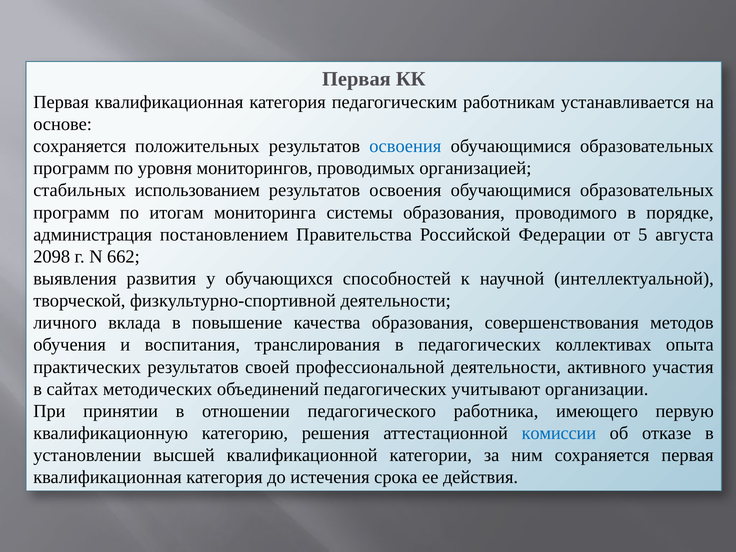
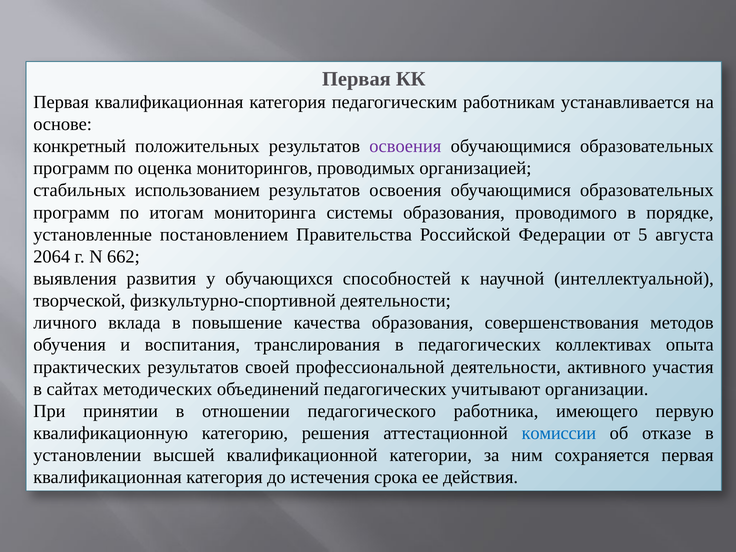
сохраняется at (80, 146): сохраняется -> конкретный
освоения at (405, 146) colour: blue -> purple
уровня: уровня -> оценка
администрация: администрация -> установленные
2098: 2098 -> 2064
